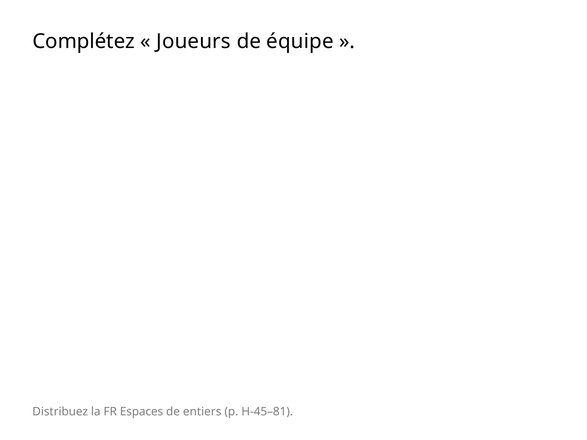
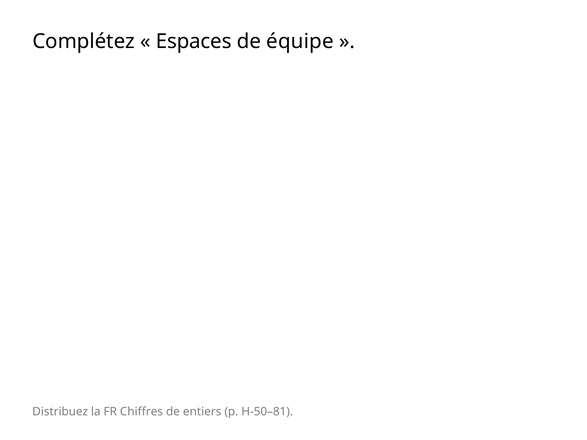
Joueurs: Joueurs -> Espaces
Espaces: Espaces -> Chiffres
H-45–81: H-45–81 -> H-50–81
